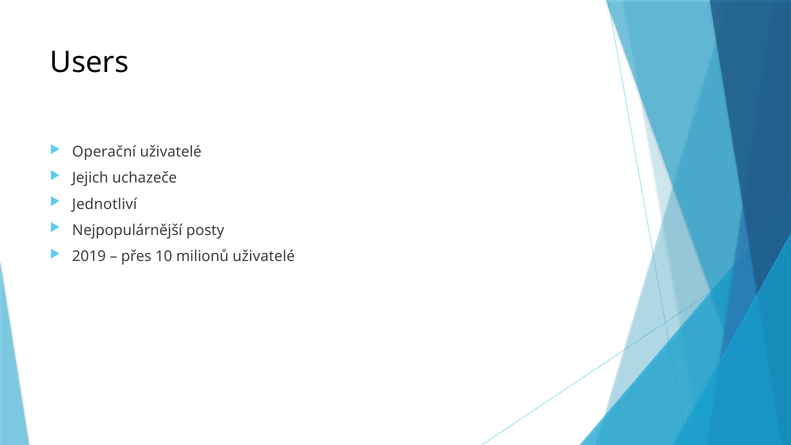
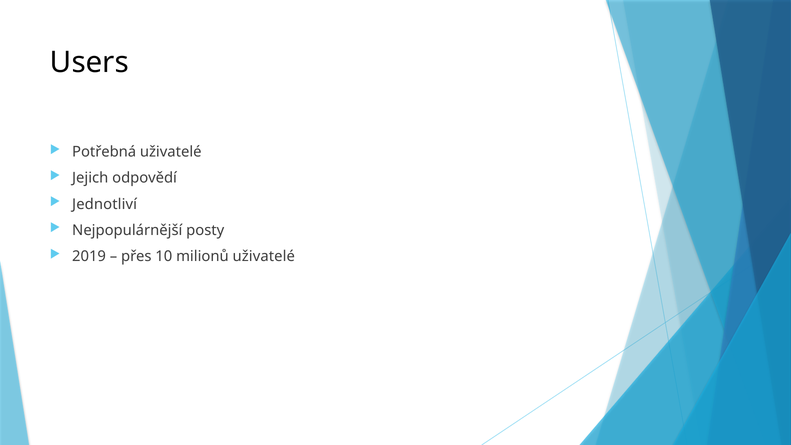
Operační: Operační -> Potřebná
uchazeče: uchazeče -> odpovědí
